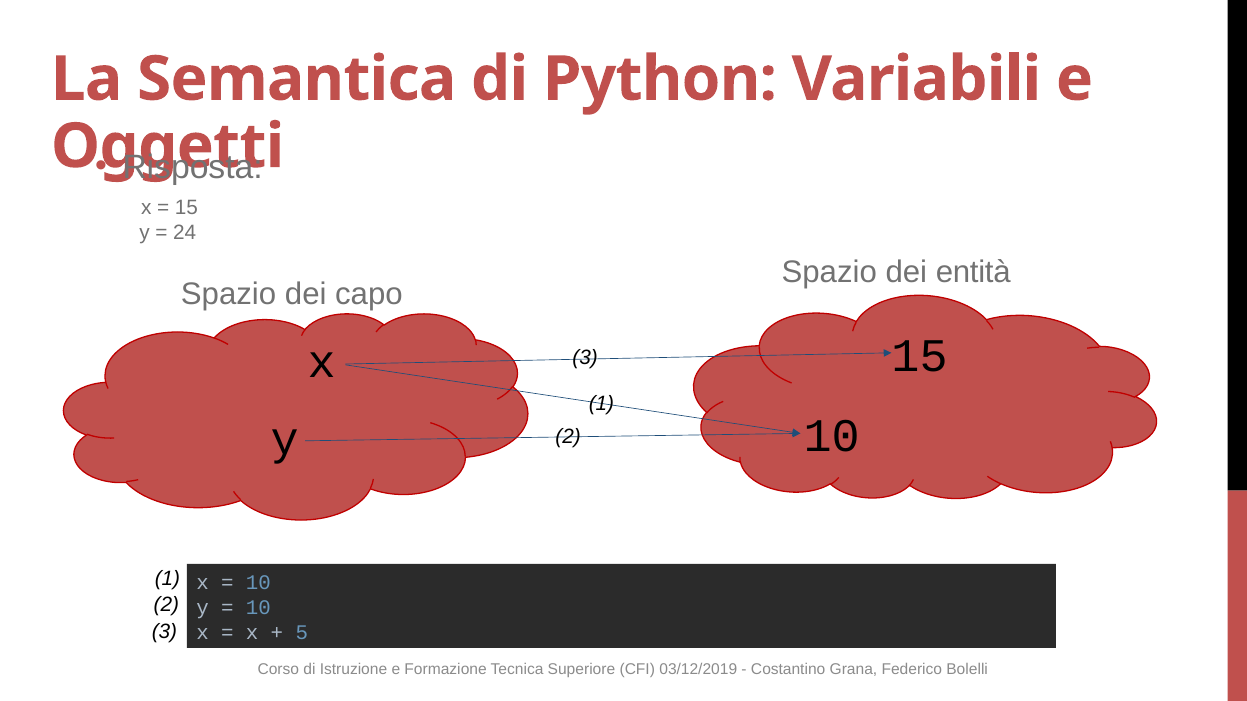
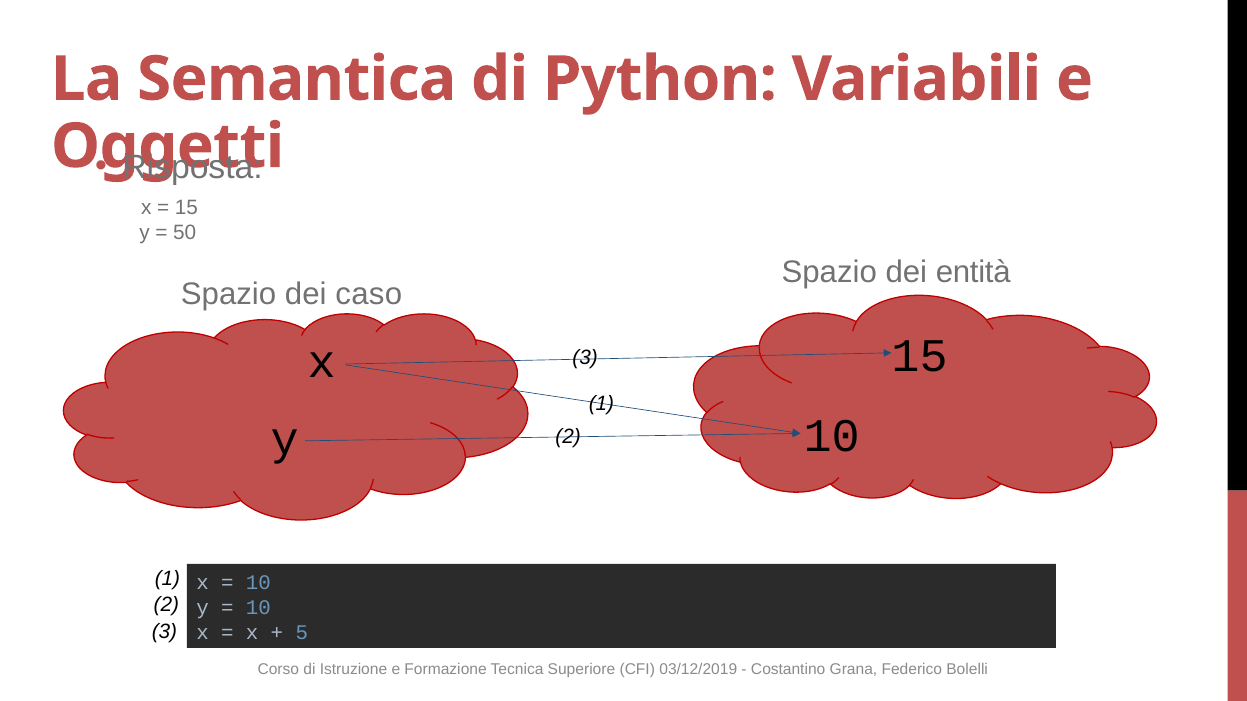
24: 24 -> 50
capo: capo -> caso
